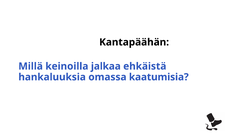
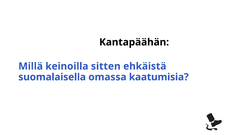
jalkaa: jalkaa -> sitten
hankaluuksia: hankaluuksia -> suomalaisella
